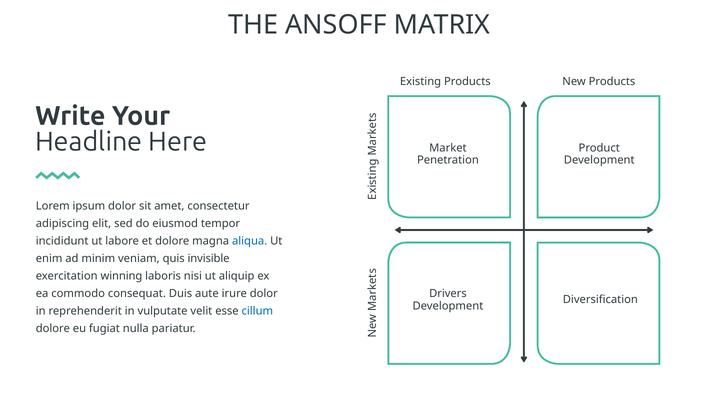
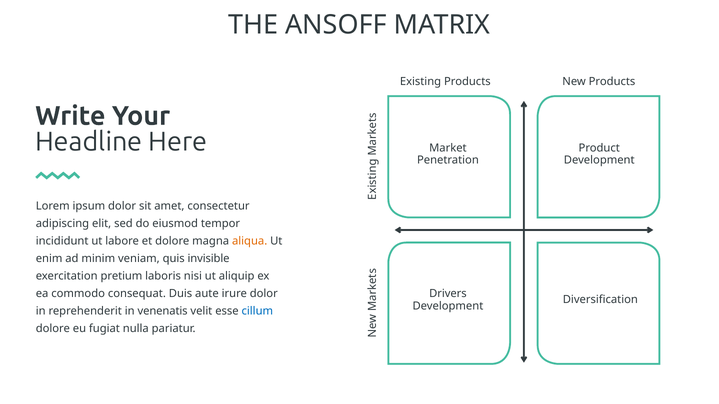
aliqua colour: blue -> orange
winning: winning -> pretium
vulputate: vulputate -> venenatis
